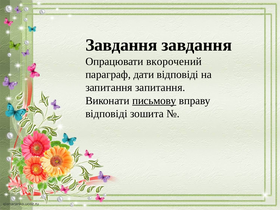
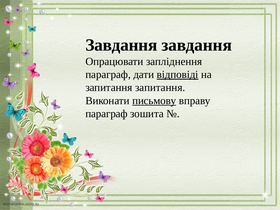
вкорочений: вкорочений -> запліднення
відповіді at (178, 74) underline: none -> present
відповіді at (106, 114): відповіді -> параграф
